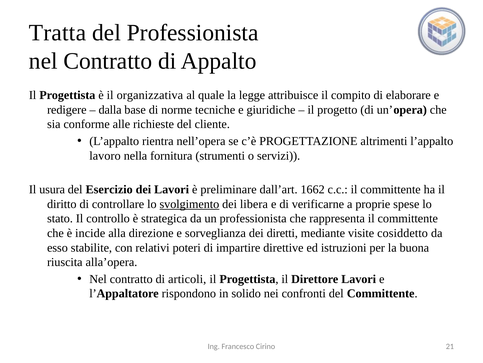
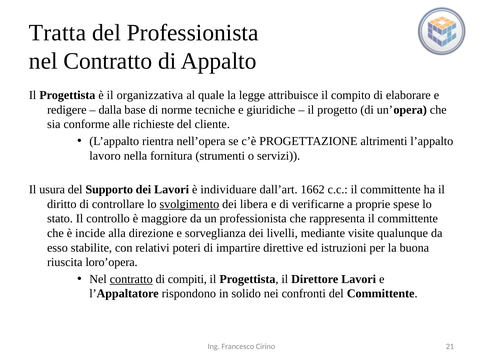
Esercizio: Esercizio -> Supporto
preliminare: preliminare -> individuare
strategica: strategica -> maggiore
diretti: diretti -> livelli
cosiddetto: cosiddetto -> qualunque
alla’opera: alla’opera -> loro’opera
contratto at (131, 279) underline: none -> present
articoli: articoli -> compiti
